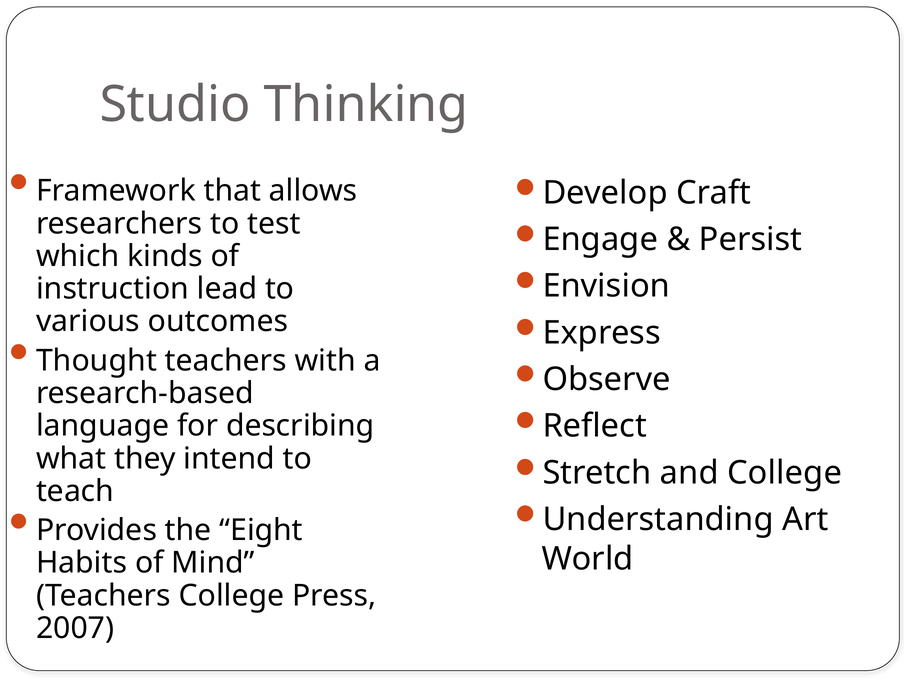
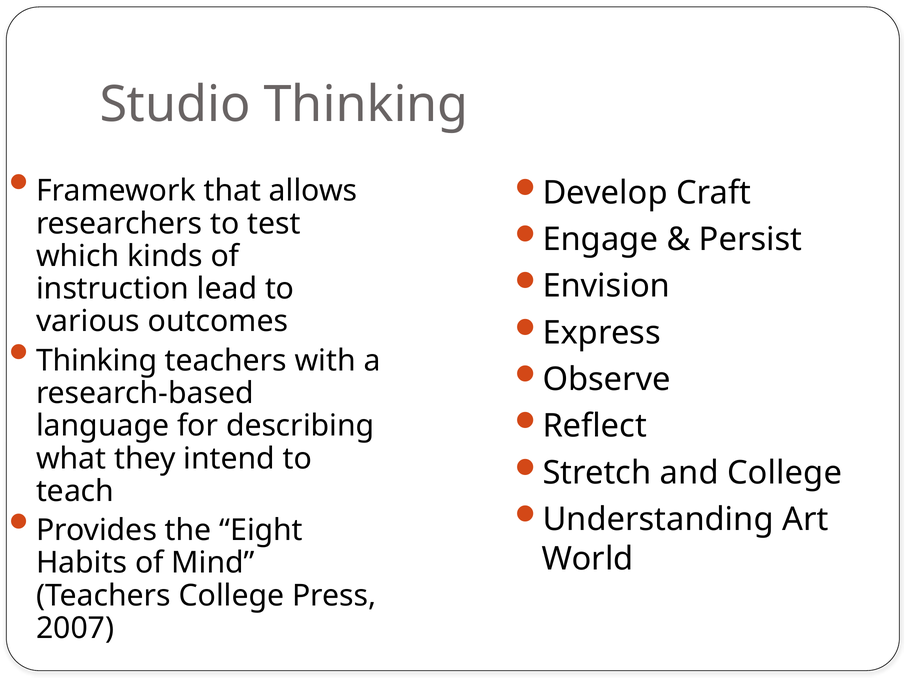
Thought at (97, 360): Thought -> Thinking
